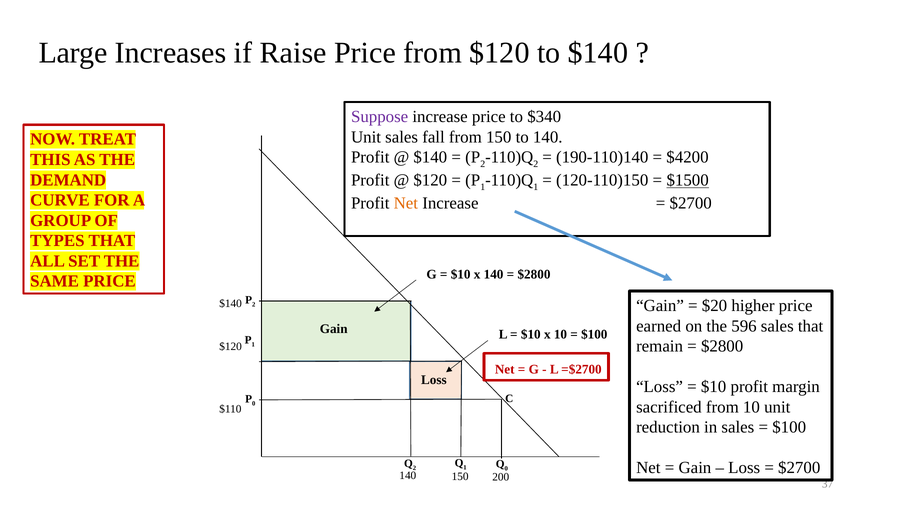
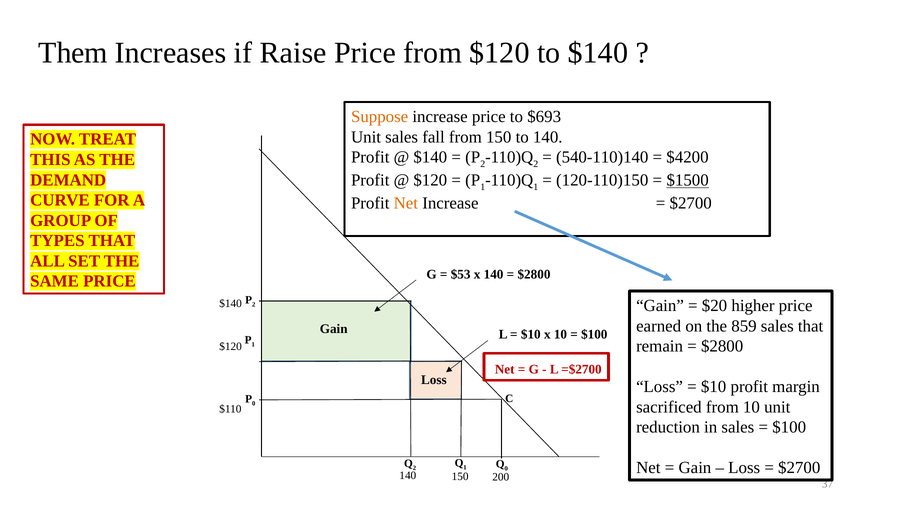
Large: Large -> Them
Suppose colour: purple -> orange
$340: $340 -> $693
190-110)140: 190-110)140 -> 540-110)140
$10 at (461, 275): $10 -> $53
596: 596 -> 859
